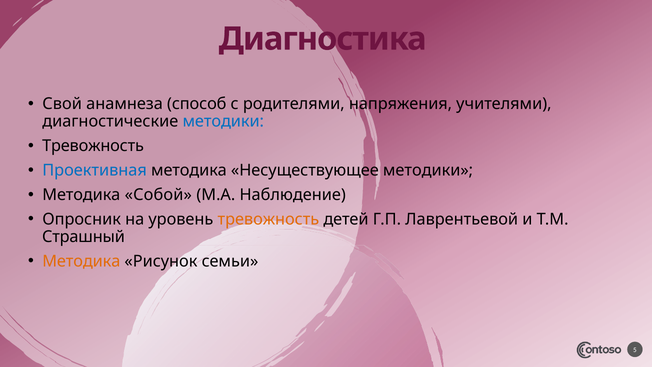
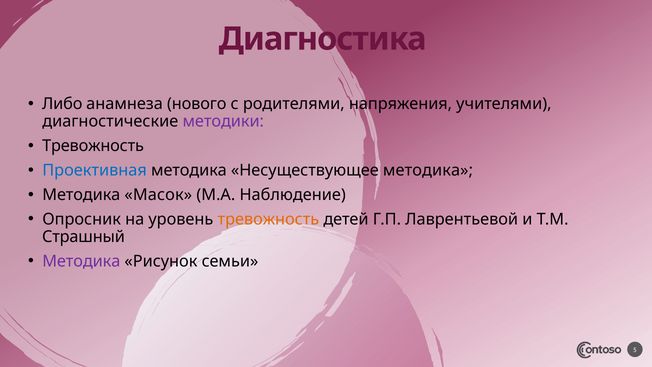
Свой: Свой -> Либо
способ: способ -> нового
методики at (223, 122) colour: blue -> purple
Несуществующее методики: методики -> методика
Собой: Собой -> Масок
Методика at (81, 261) colour: orange -> purple
